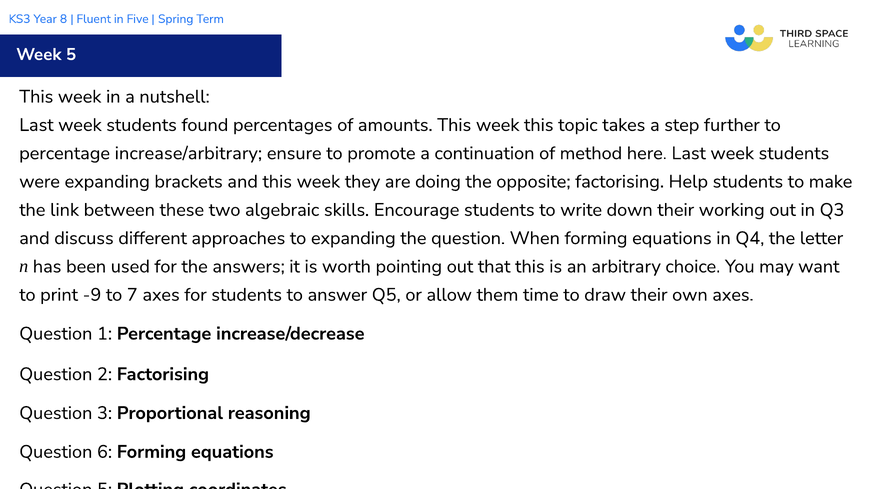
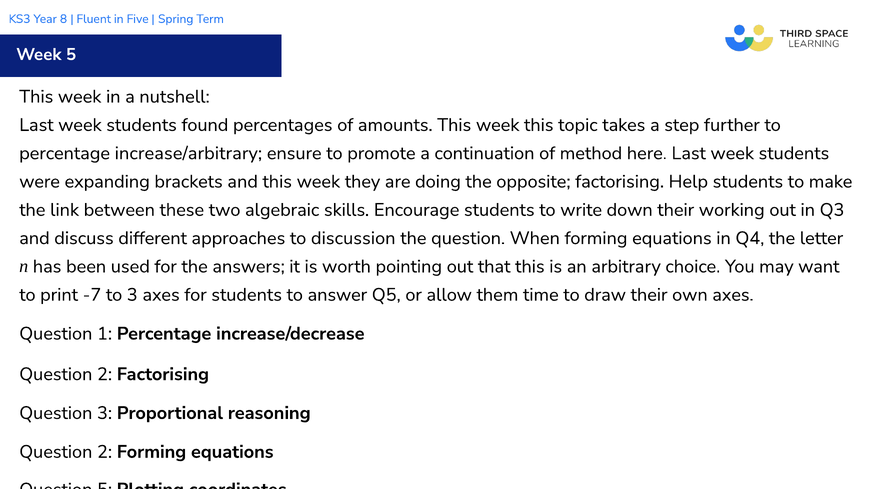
to expanding: expanding -> discussion
-9: -9 -> -7
to 7: 7 -> 3
6 at (105, 452): 6 -> 2
